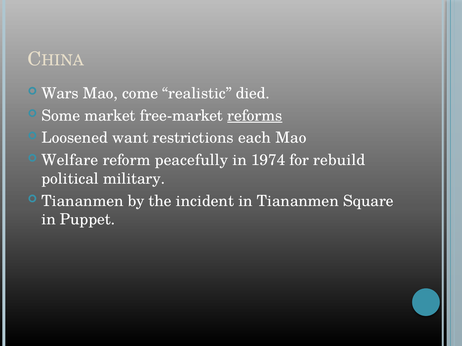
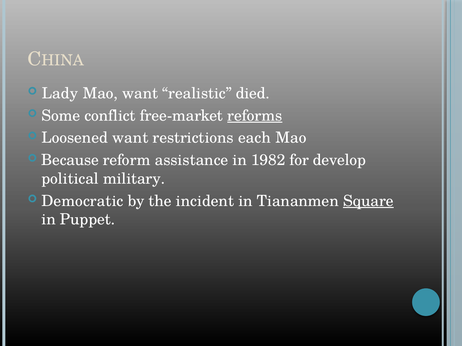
Wars: Wars -> Lady
Mao come: come -> want
market: market -> conflict
Welfare: Welfare -> Because
peacefully: peacefully -> assistance
1974: 1974 -> 1982
rebuild: rebuild -> develop
Tiananmen at (83, 201): Tiananmen -> Democratic
Square underline: none -> present
